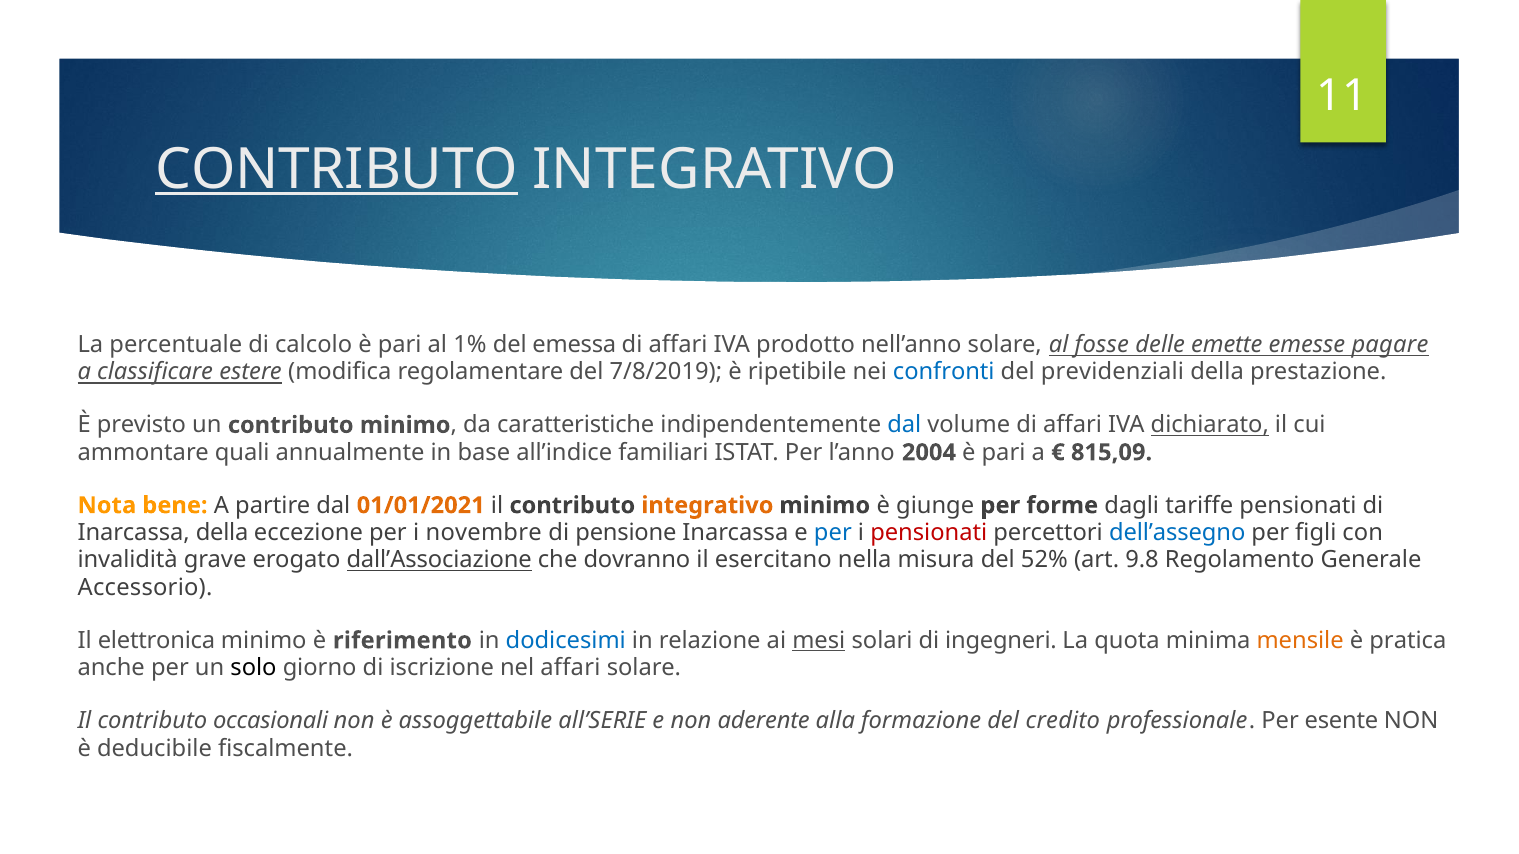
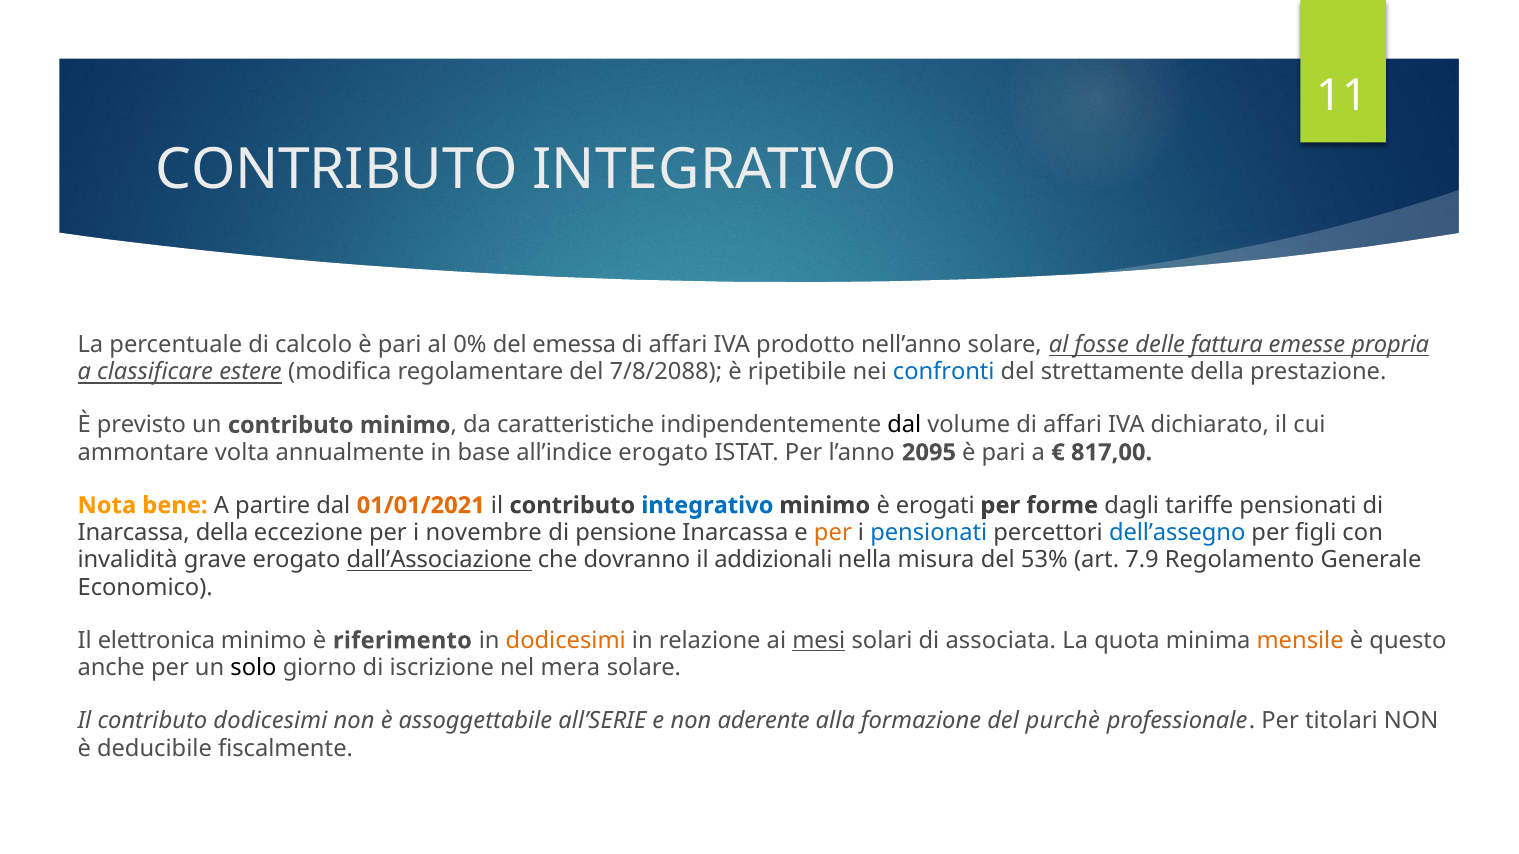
CONTRIBUTO at (337, 169) underline: present -> none
1%: 1% -> 0%
emette: emette -> fattura
pagare: pagare -> propria
7/8/2019: 7/8/2019 -> 7/8/2088
previdenziali: previdenziali -> strettamente
dal at (904, 425) colour: blue -> black
dichiarato underline: present -> none
quali: quali -> volta
all’indice familiari: familiari -> erogato
2004: 2004 -> 2095
815,09: 815,09 -> 817,00
integrativo at (707, 506) colour: orange -> blue
giunge: giunge -> erogati
per at (833, 533) colour: blue -> orange
pensionati at (929, 533) colour: red -> blue
esercitano: esercitano -> addizionali
52%: 52% -> 53%
9.8: 9.8 -> 7.9
Accessorio: Accessorio -> Economico
dodicesimi at (566, 641) colour: blue -> orange
ingegneri: ingegneri -> associata
pratica: pratica -> questo
nel affari: affari -> mera
contributo occasionali: occasionali -> dodicesimi
credito: credito -> purchè
esente: esente -> titolari
